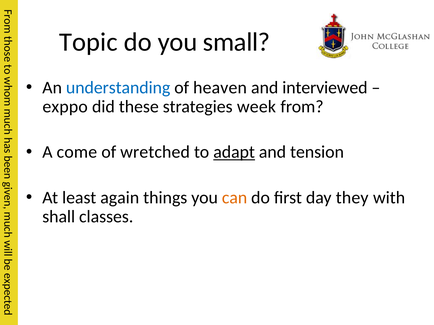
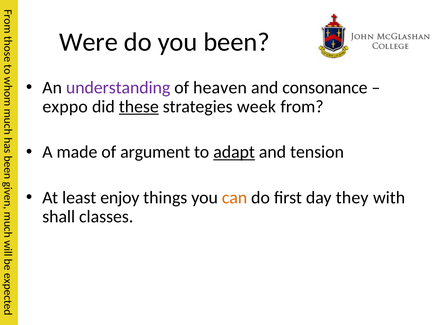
Topic: Topic -> Were
small: small -> been
understanding colour: blue -> purple
interviewed: interviewed -> consonance
these underline: none -> present
come: come -> made
wretched: wretched -> argument
again: again -> enjoy
